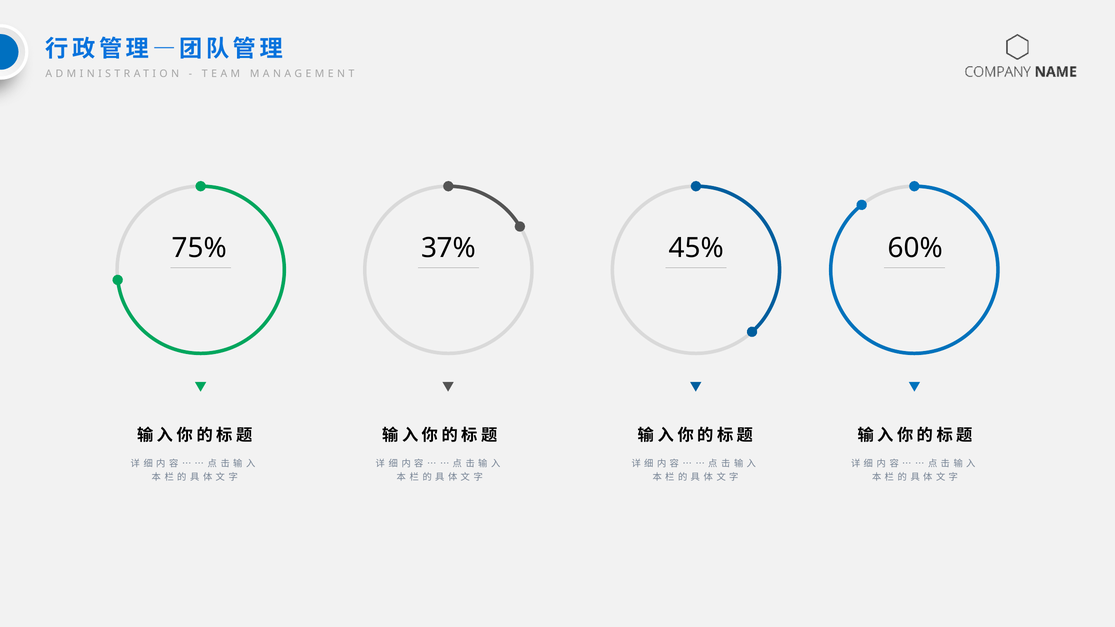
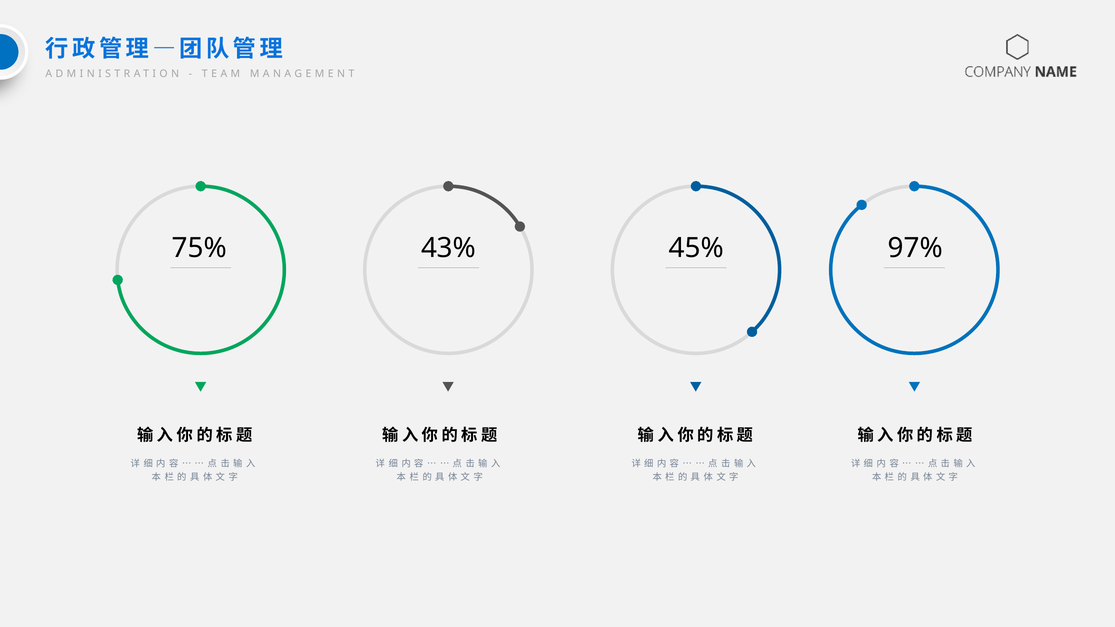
37%: 37% -> 43%
60%: 60% -> 97%
